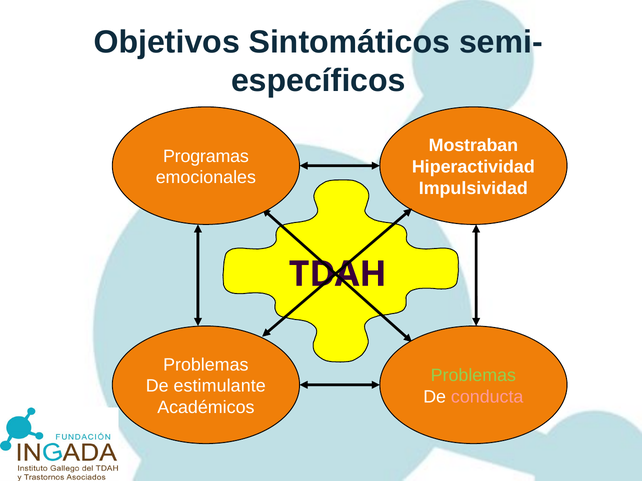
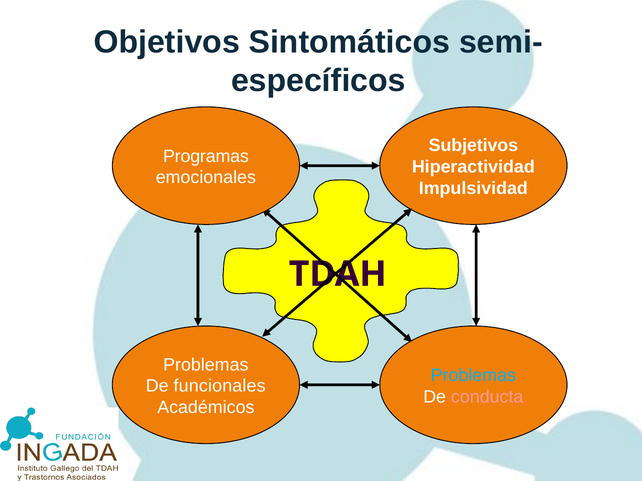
Mostraban: Mostraban -> Subjetivos
Problemas at (473, 376) colour: light green -> light blue
estimulante: estimulante -> funcionales
